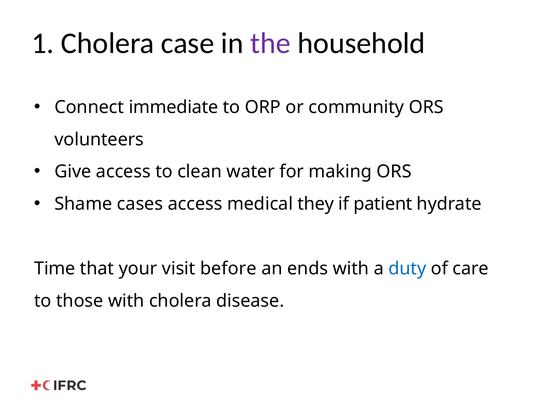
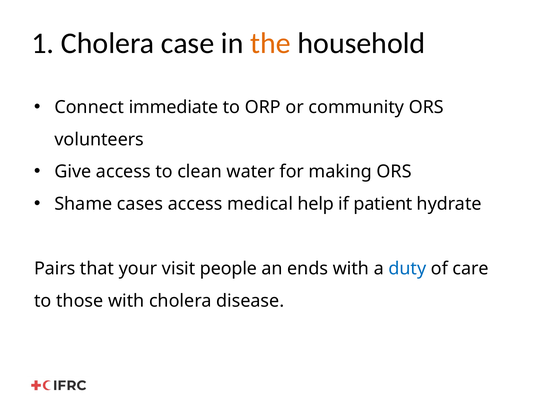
the colour: purple -> orange
they: they -> help
Time: Time -> Pairs
before: before -> people
